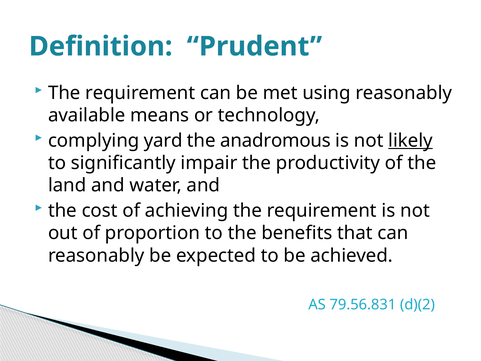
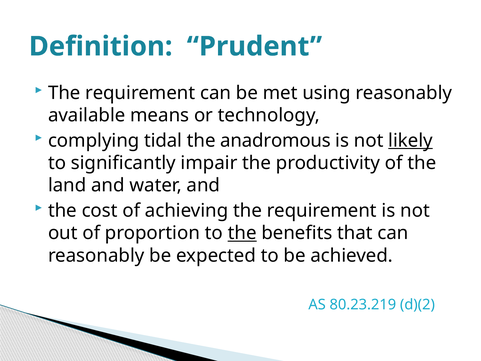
yard: yard -> tidal
the at (242, 233) underline: none -> present
79.56.831: 79.56.831 -> 80.23.219
